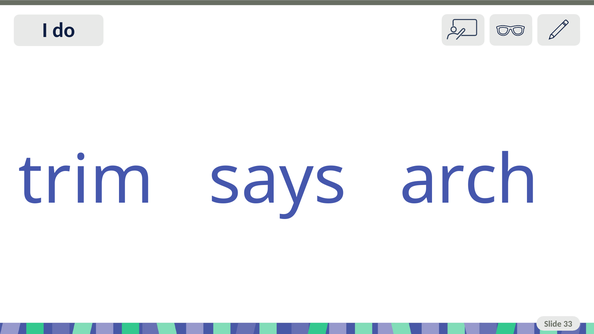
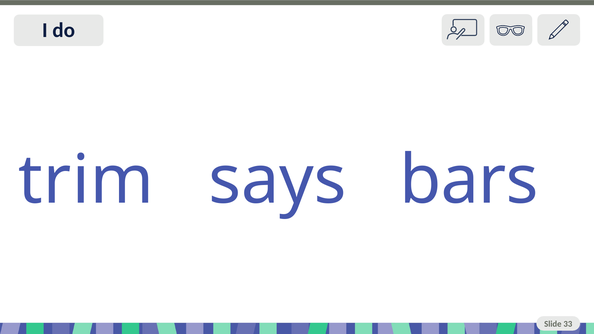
arch: arch -> bars
